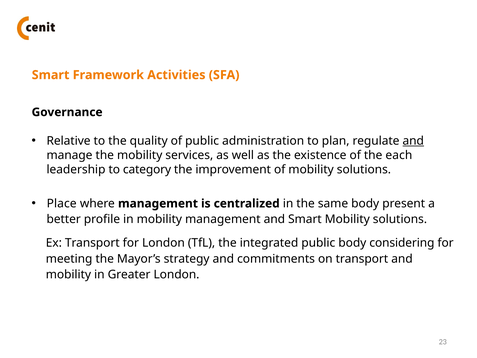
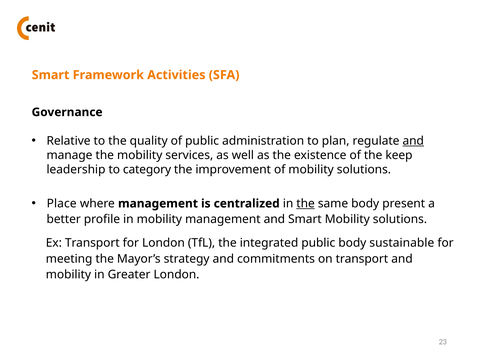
each: each -> keep
the at (306, 203) underline: none -> present
considering: considering -> sustainable
